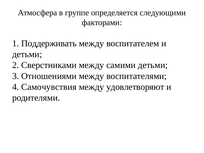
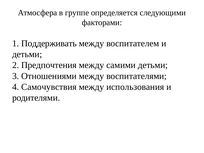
Сверстниками: Сверстниками -> Предпочтения
удовлетворяют: удовлетворяют -> использования
